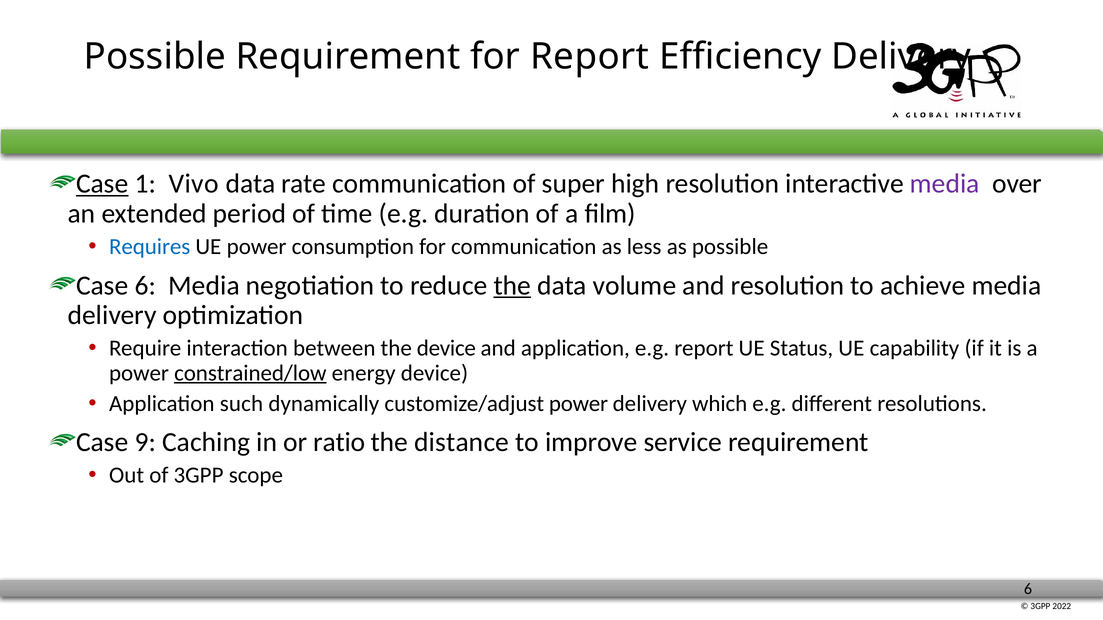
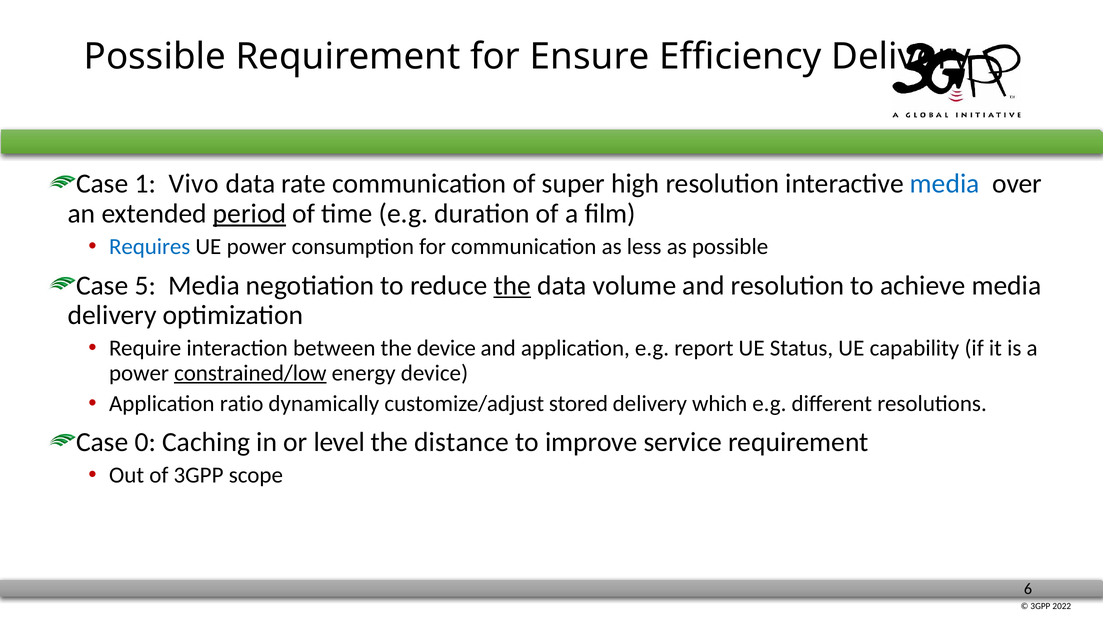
for Report: Report -> Ensure
Case at (102, 184) underline: present -> none
media at (945, 184) colour: purple -> blue
period underline: none -> present
Case 6: 6 -> 5
such: such -> ratio
customize/adjust power: power -> stored
9: 9 -> 0
ratio: ratio -> level
